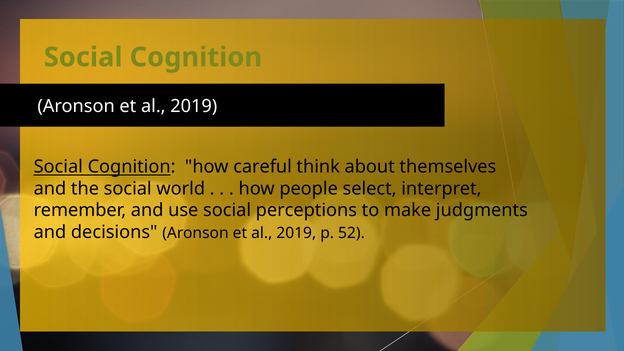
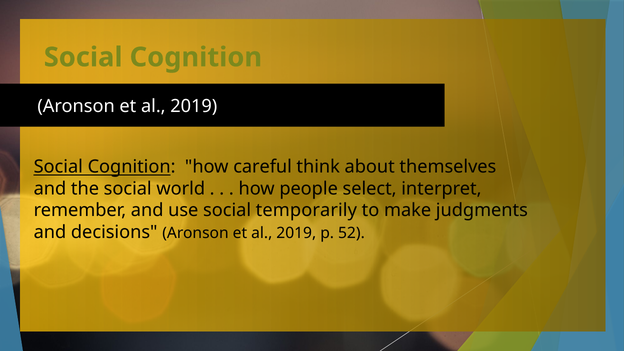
perceptions: perceptions -> temporarily
